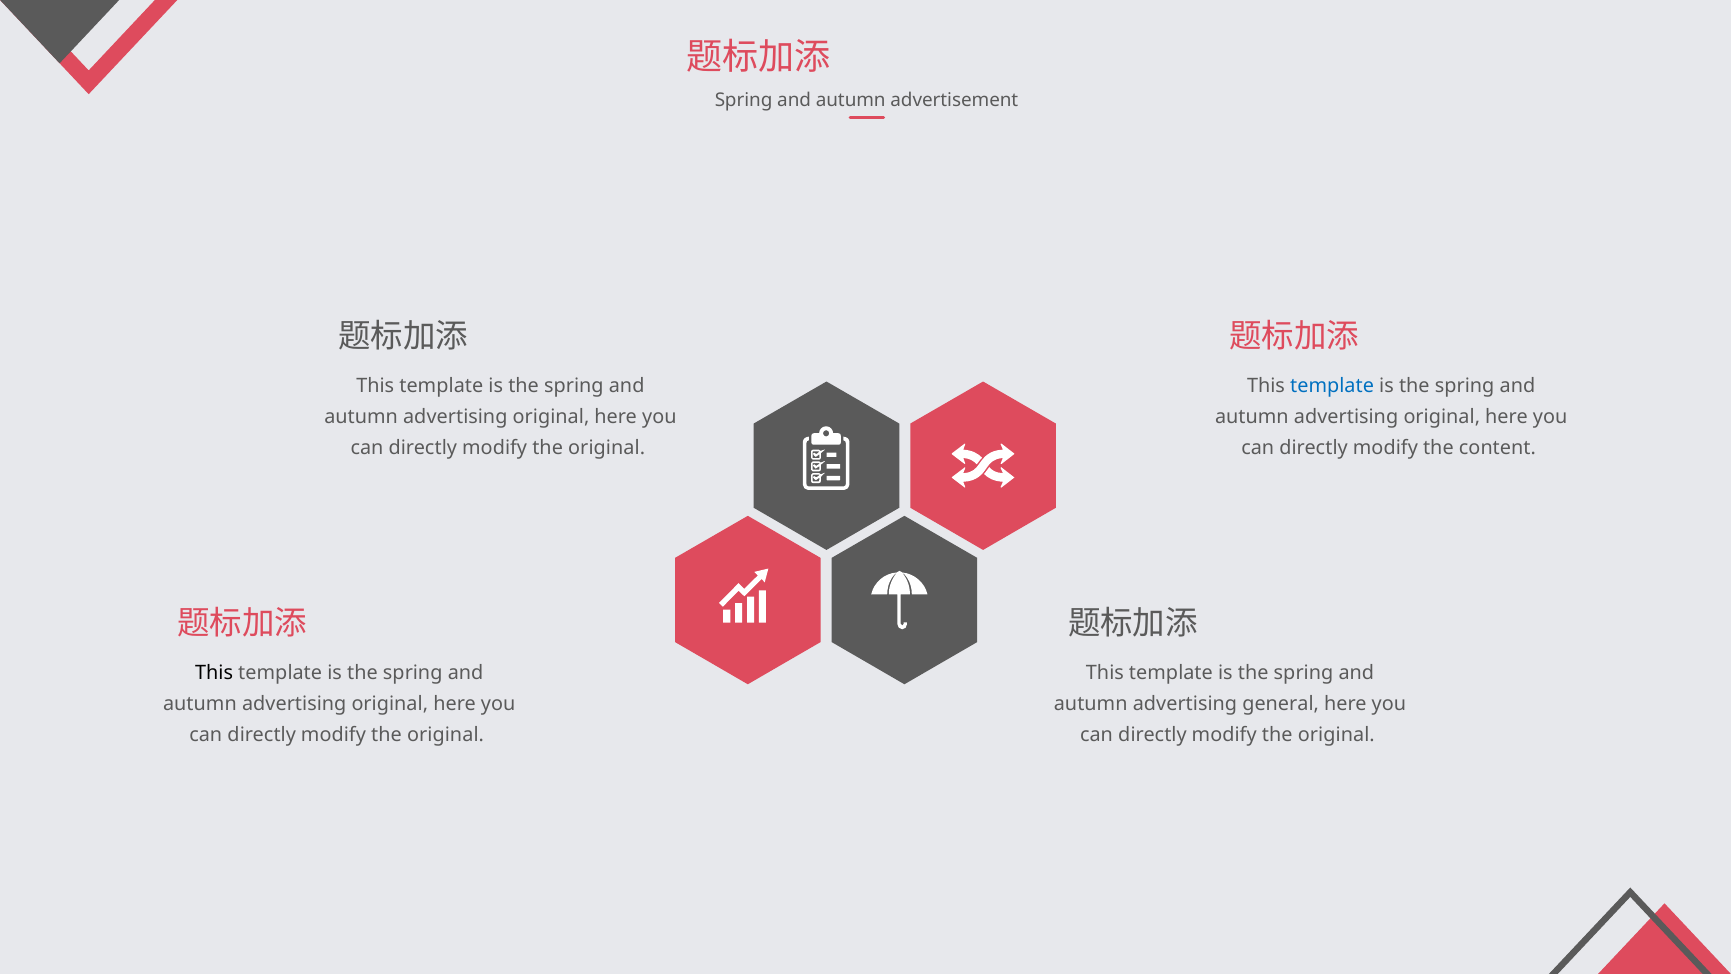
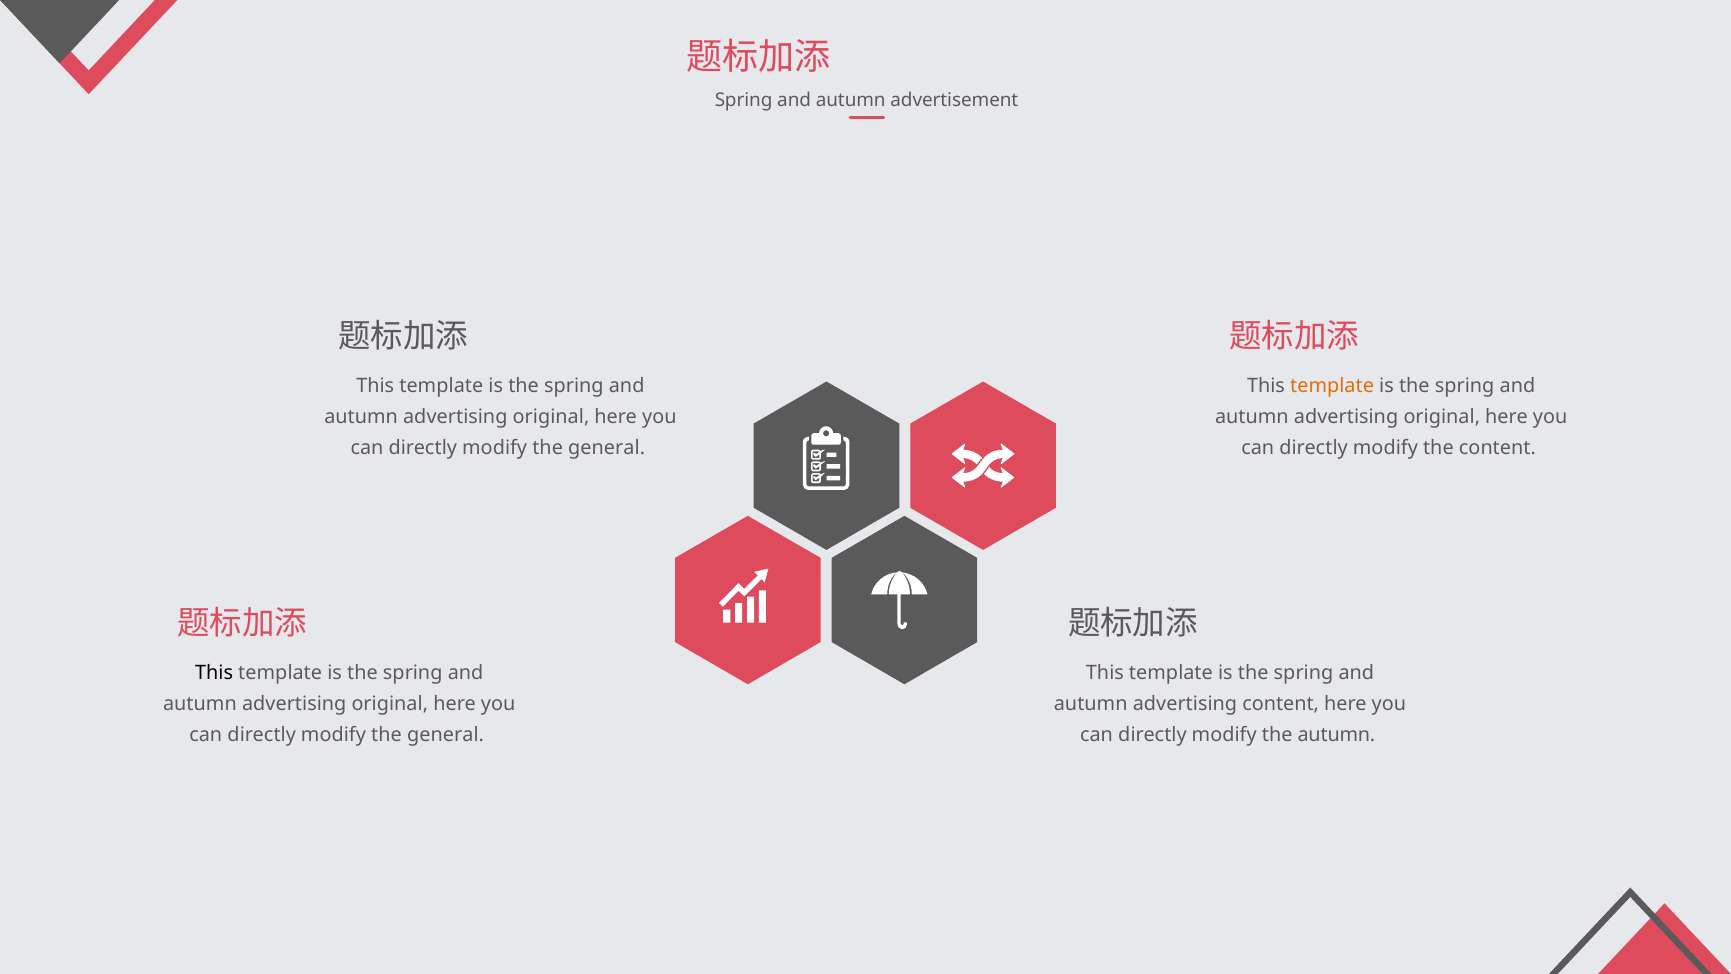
template at (1332, 386) colour: blue -> orange
original at (607, 447): original -> general
advertising general: general -> content
original at (446, 735): original -> general
original at (1336, 735): original -> autumn
